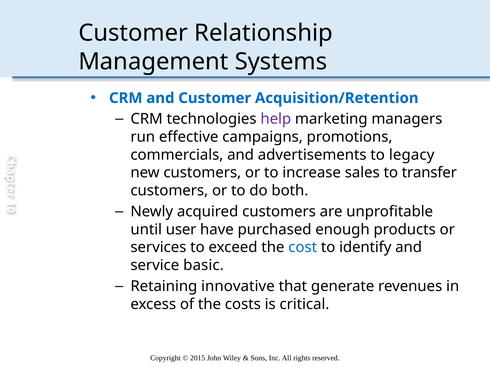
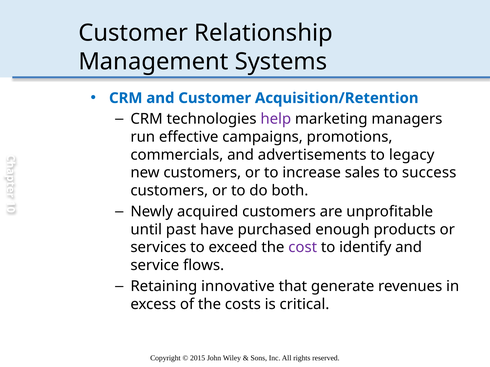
transfer: transfer -> success
user: user -> past
cost colour: blue -> purple
basic: basic -> flows
